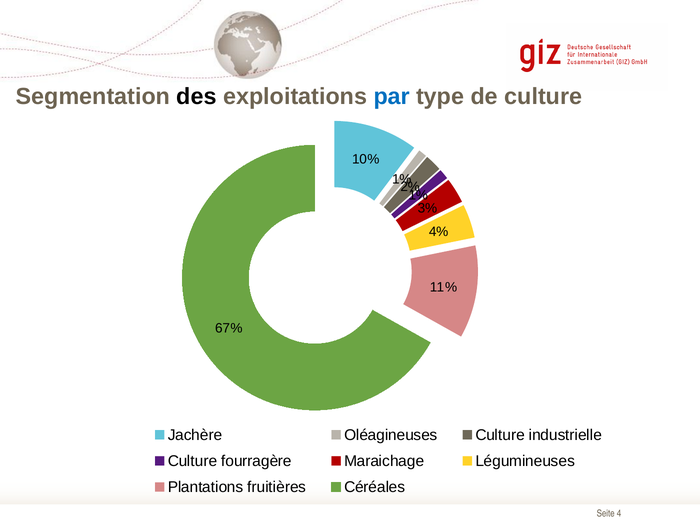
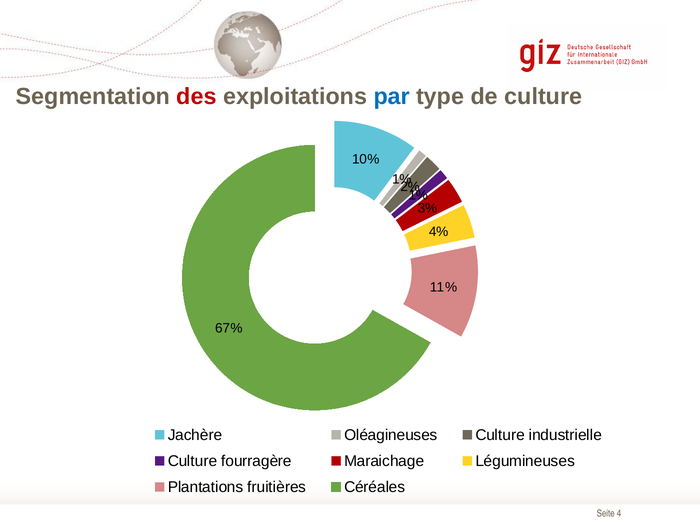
des colour: black -> red
